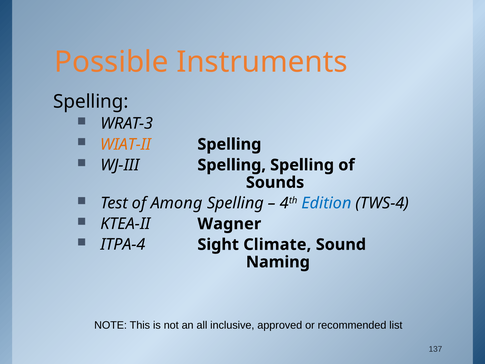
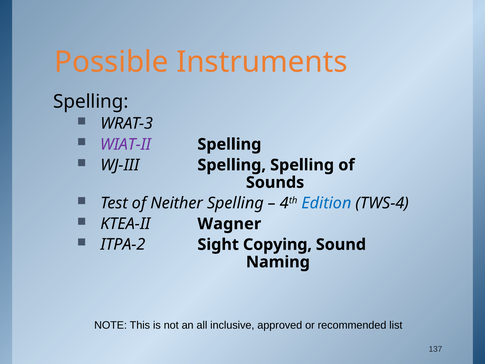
WIAT-II colour: orange -> purple
Among: Among -> Neither
ITPA-4: ITPA-4 -> ITPA-2
Climate: Climate -> Copying
